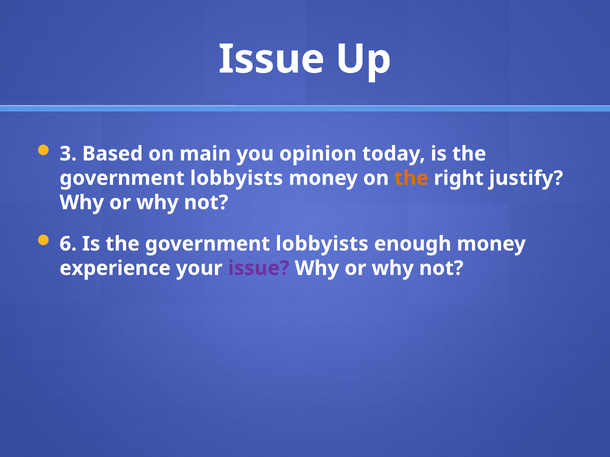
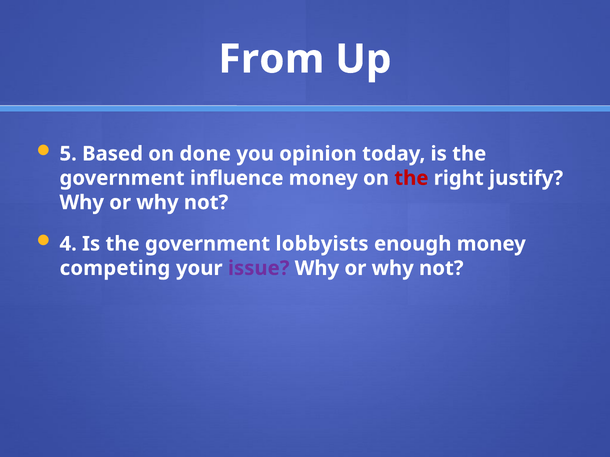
Issue at (272, 59): Issue -> From
3: 3 -> 5
main: main -> done
lobbyists at (237, 178): lobbyists -> influence
the at (411, 178) colour: orange -> red
6: 6 -> 4
experience: experience -> competing
